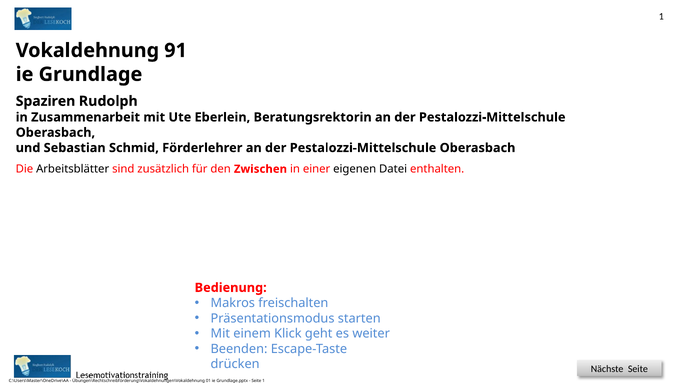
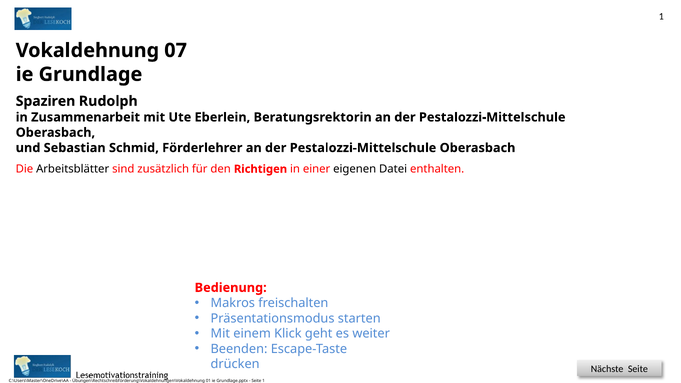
91: 91 -> 07
Zwischen: Zwischen -> Richtigen
